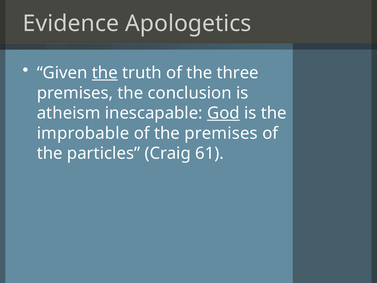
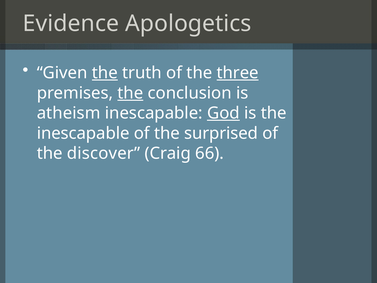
three underline: none -> present
the at (130, 93) underline: none -> present
improbable at (83, 133): improbable -> inescapable
the premises: premises -> surprised
particles: particles -> discover
61: 61 -> 66
